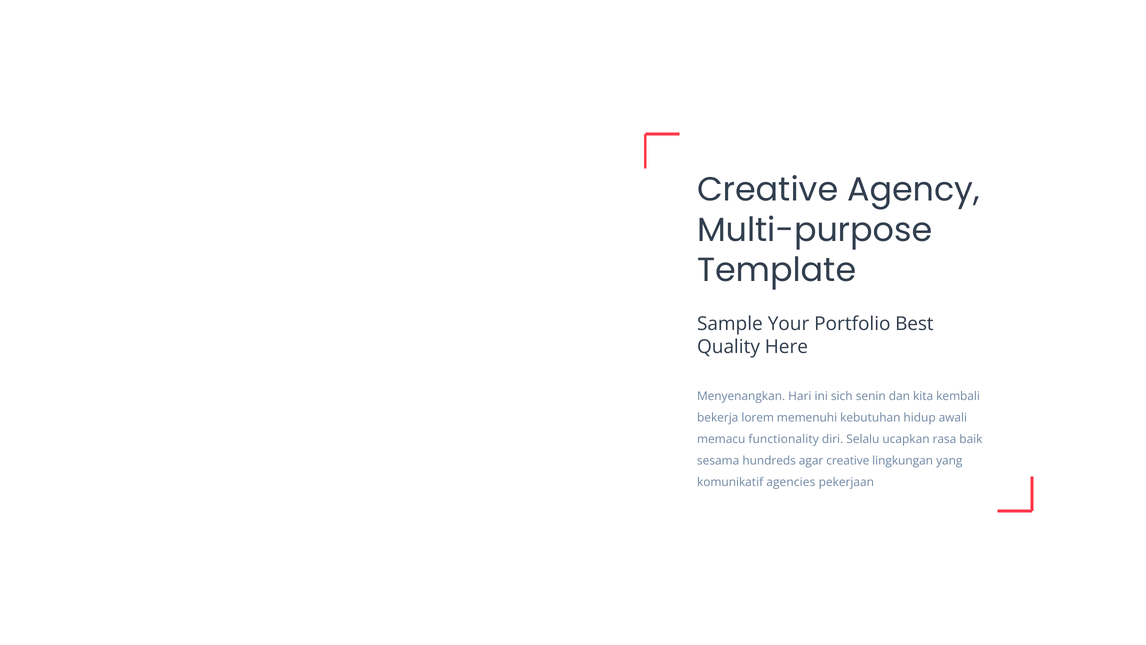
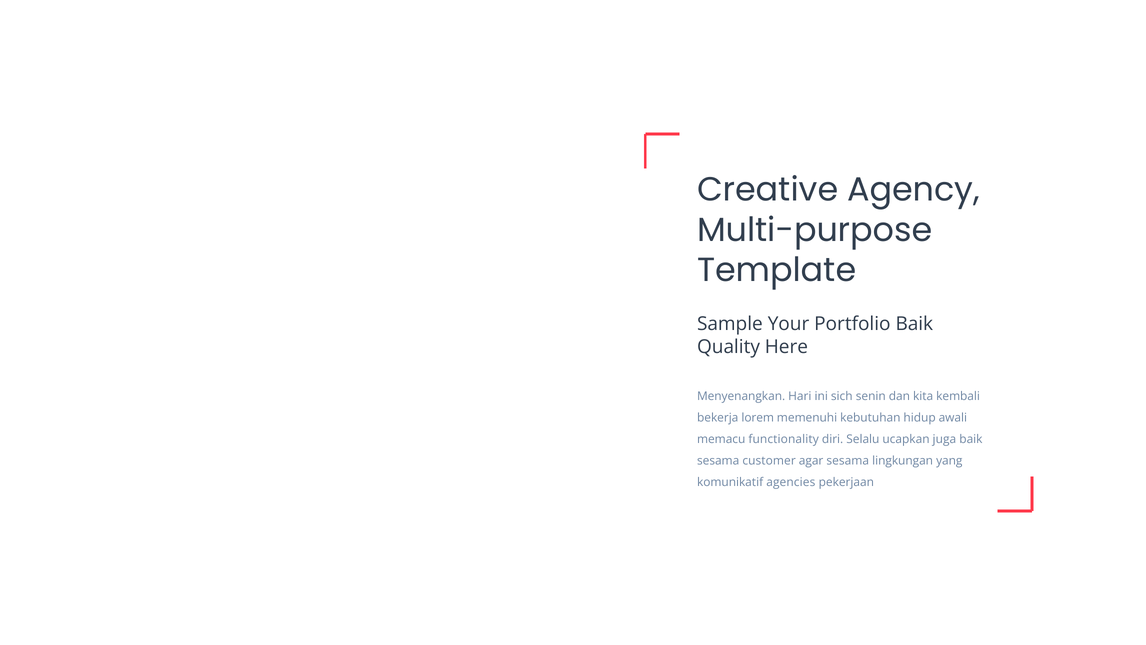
Portfolio Best: Best -> Baik
rasa: rasa -> juga
hundreds: hundreds -> customer
agar creative: creative -> sesama
